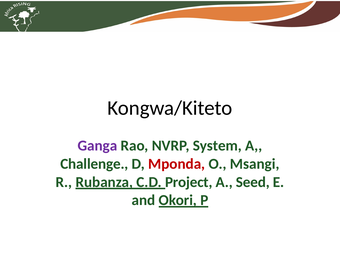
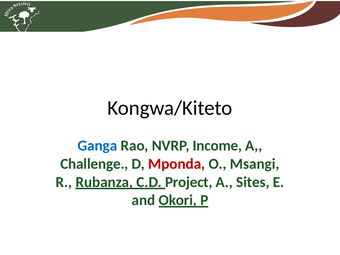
Ganga colour: purple -> blue
System: System -> Income
Seed: Seed -> Sites
